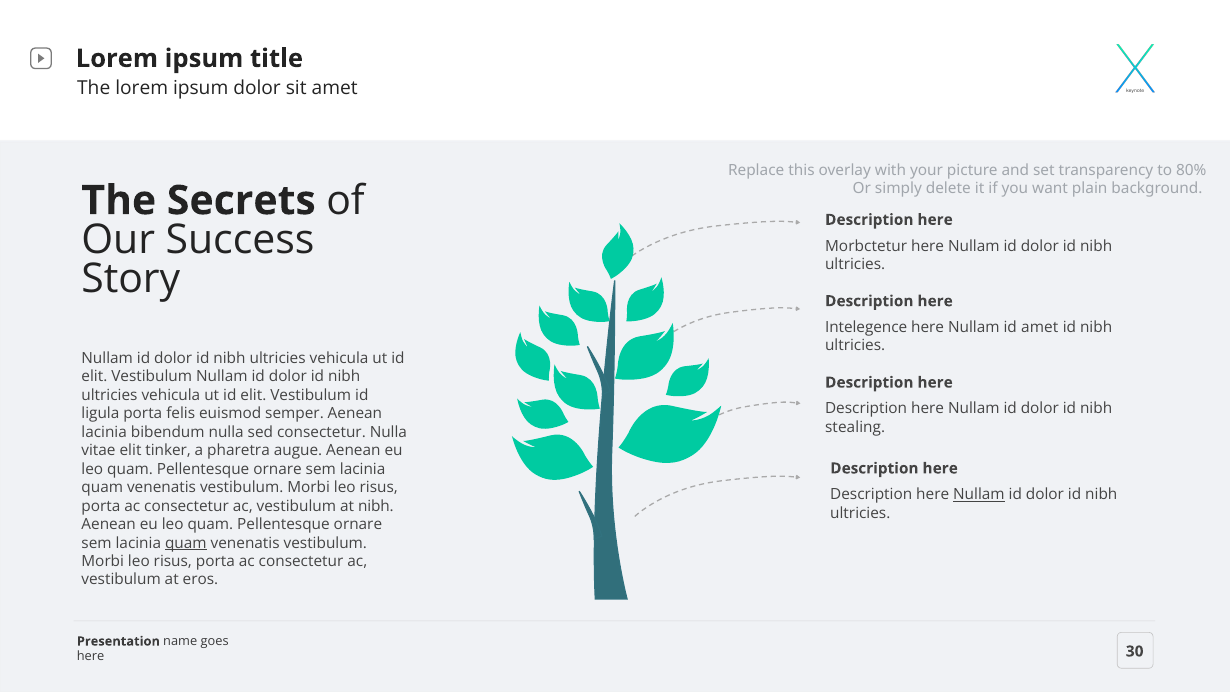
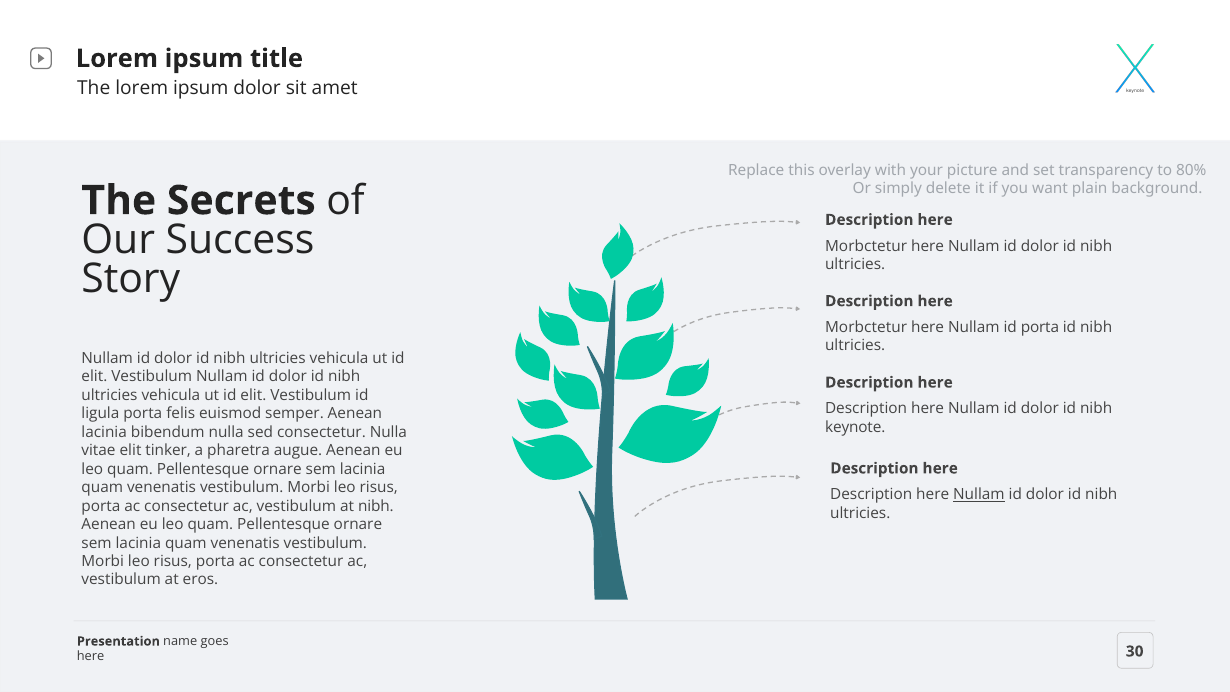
Intelegence at (866, 327): Intelegence -> Morbctetur
id amet: amet -> porta
stealing: stealing -> keynote
quam at (186, 543) underline: present -> none
